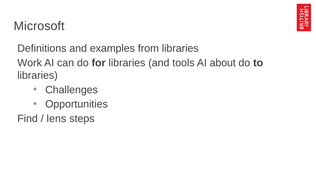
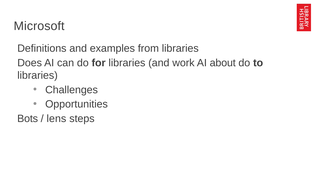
Work: Work -> Does
tools: tools -> work
Find: Find -> Bots
